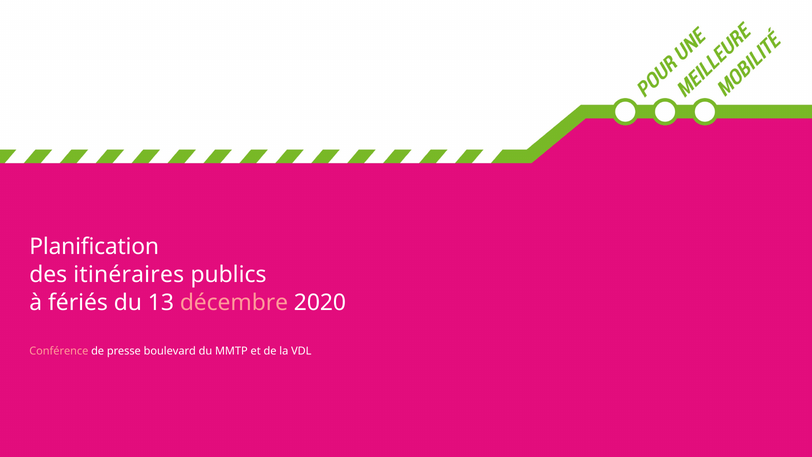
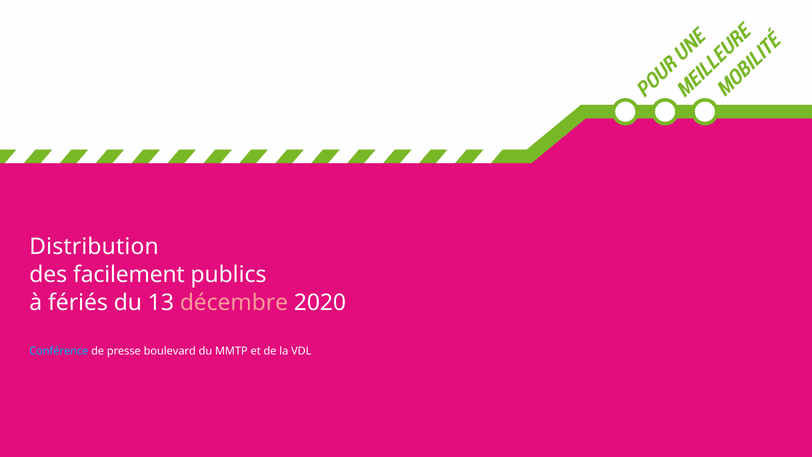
Planification: Planification -> Distribution
itinéraires: itinéraires -> facilement
Conférence colour: pink -> light blue
